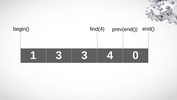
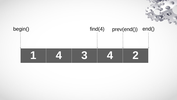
1 3: 3 -> 4
0: 0 -> 2
